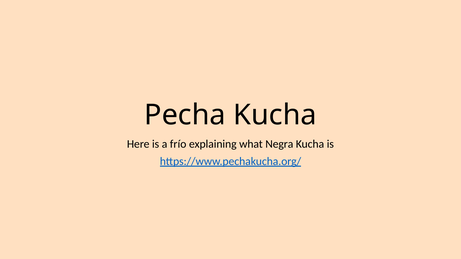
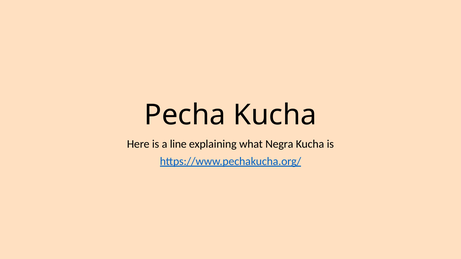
frío: frío -> line
